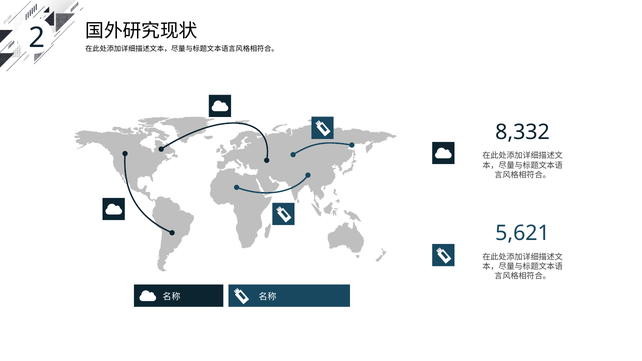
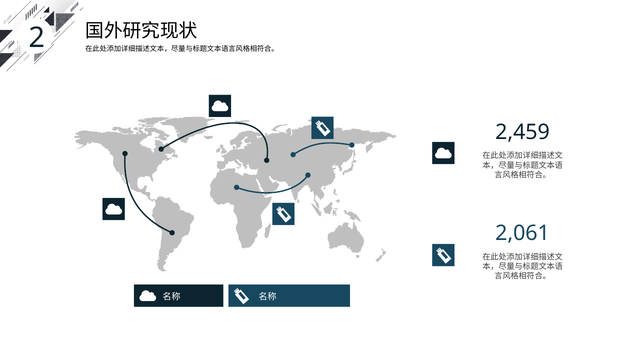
8,332: 8,332 -> 2,459
5,621: 5,621 -> 2,061
